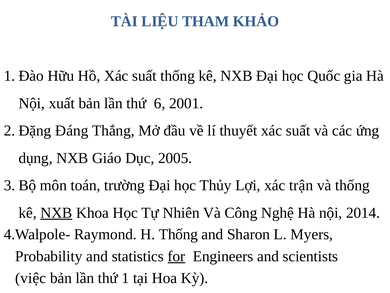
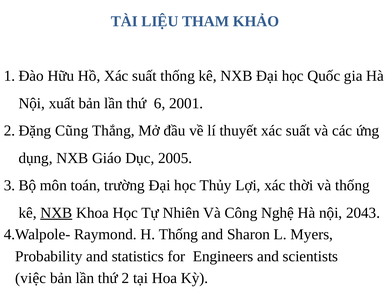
Đáng: Đáng -> Cũng
trận: trận -> thời
2014: 2014 -> 2043
for underline: present -> none
1: 1 -> 2
